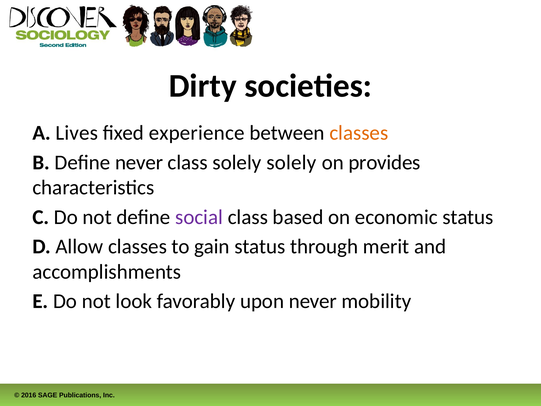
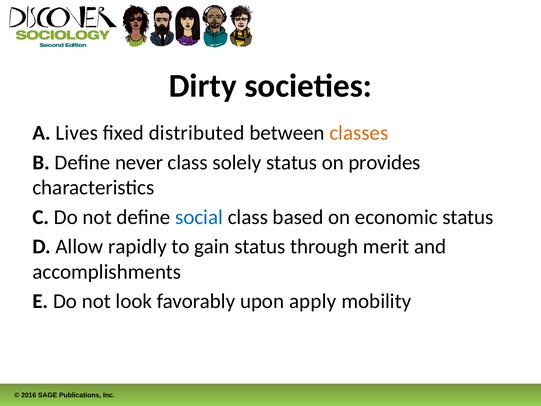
experience: experience -> distributed
solely solely: solely -> status
social colour: purple -> blue
Allow classes: classes -> rapidly
upon never: never -> apply
